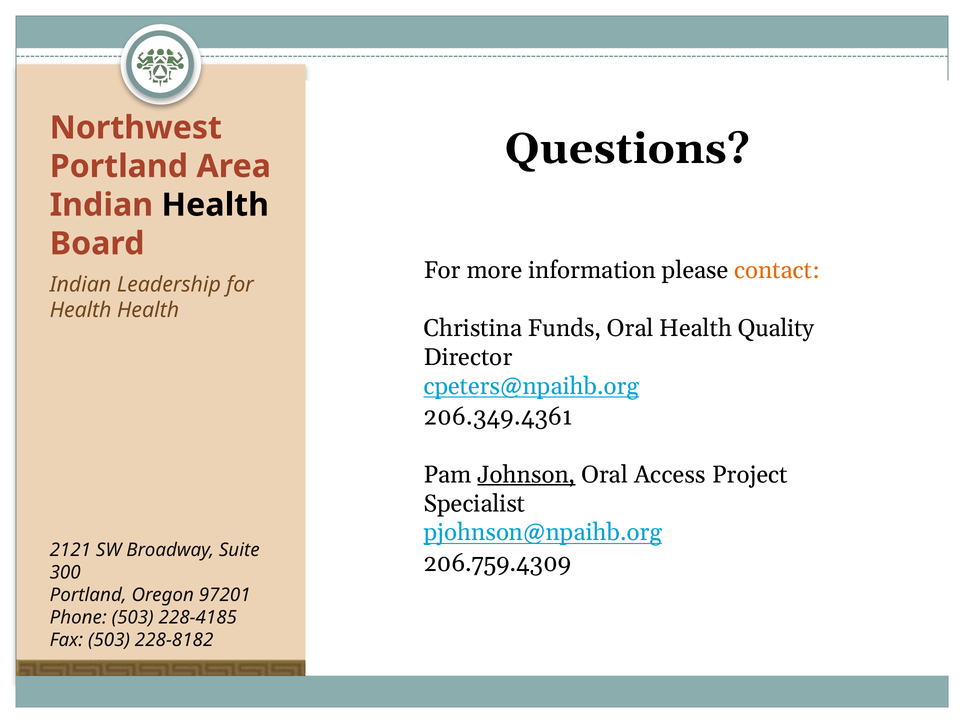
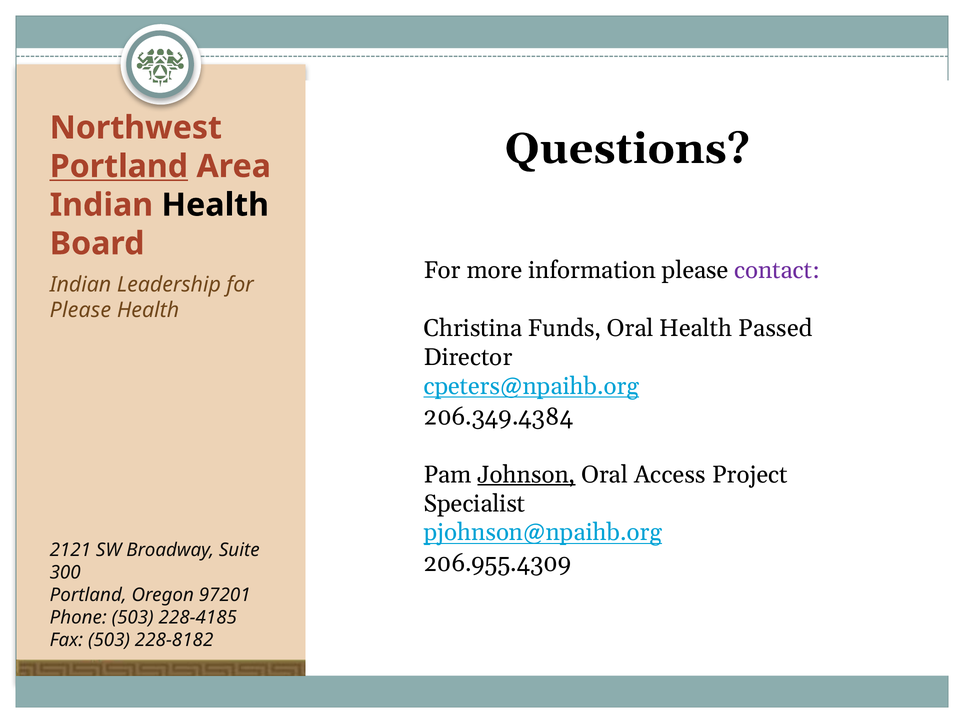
Portland at (119, 166) underline: none -> present
contact colour: orange -> purple
Health at (81, 310): Health -> Please
Quality: Quality -> Passed
206.349.4361: 206.349.4361 -> 206.349.4384
206.759.4309: 206.759.4309 -> 206.955.4309
